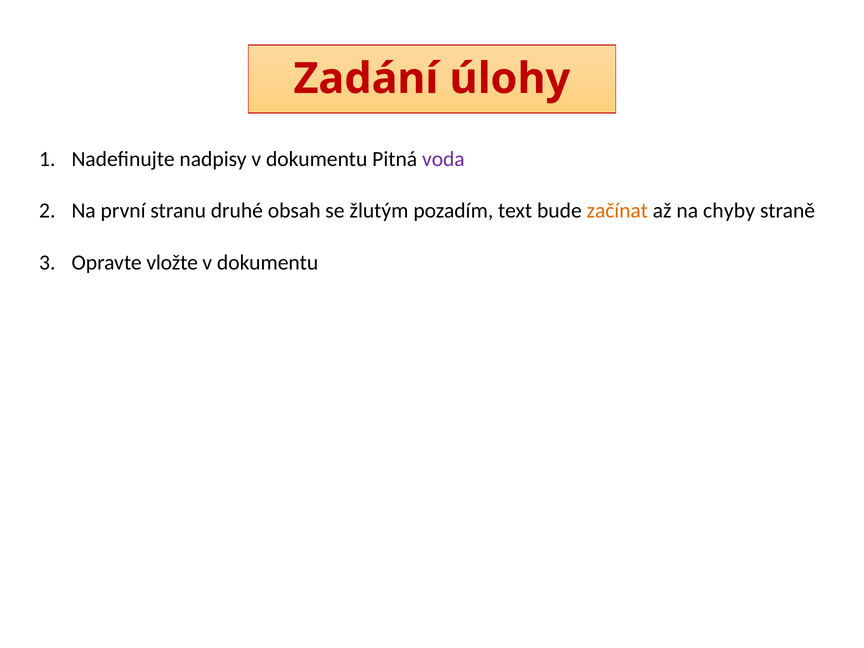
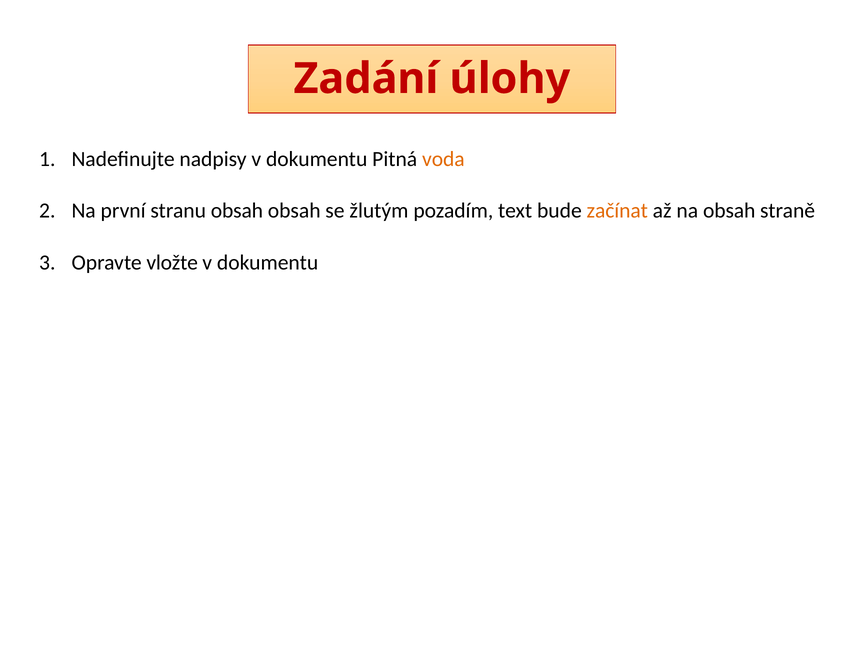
voda colour: purple -> orange
stranu druhé: druhé -> obsah
na chyby: chyby -> obsah
